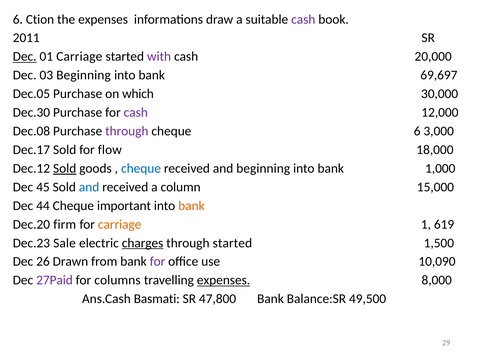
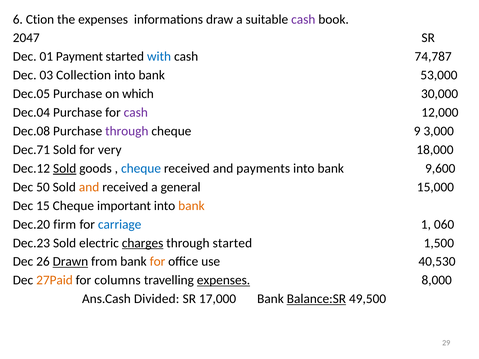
2011: 2011 -> 2047
Dec at (25, 57) underline: present -> none
01 Carriage: Carriage -> Payment
with colour: purple -> blue
20,000: 20,000 -> 74,787
03 Beginning: Beginning -> Collection
69,697: 69,697 -> 53,000
Dec.30: Dec.30 -> Dec.04
cheque 6: 6 -> 9
Dec.17: Dec.17 -> Dec.71
flow: flow -> very
and beginning: beginning -> payments
1,000: 1,000 -> 9,600
45: 45 -> 50
and at (89, 187) colour: blue -> orange
column: column -> general
44: 44 -> 15
carriage at (120, 224) colour: orange -> blue
619: 619 -> 060
Dec.23 Sale: Sale -> Sold
Drawn underline: none -> present
for at (157, 262) colour: purple -> orange
10,090: 10,090 -> 40,530
27Paid colour: purple -> orange
Basmati: Basmati -> Divided
47,800: 47,800 -> 17,000
Balance:SR underline: none -> present
